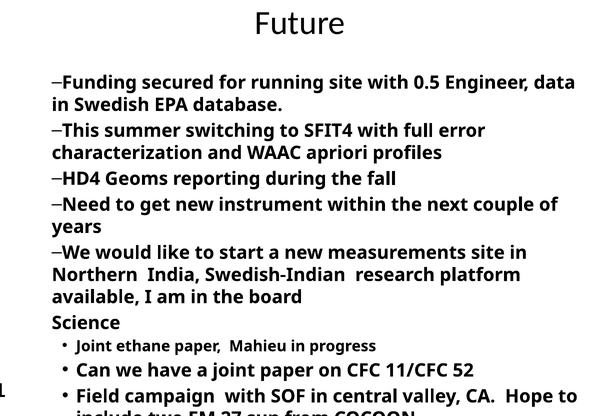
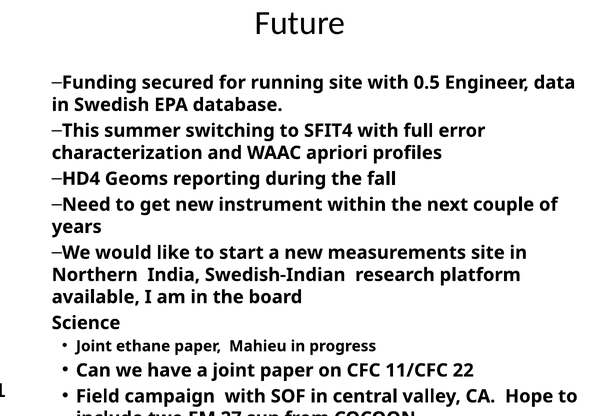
52: 52 -> 22
